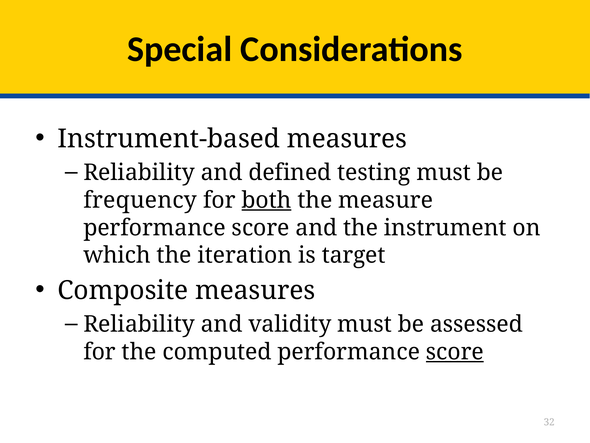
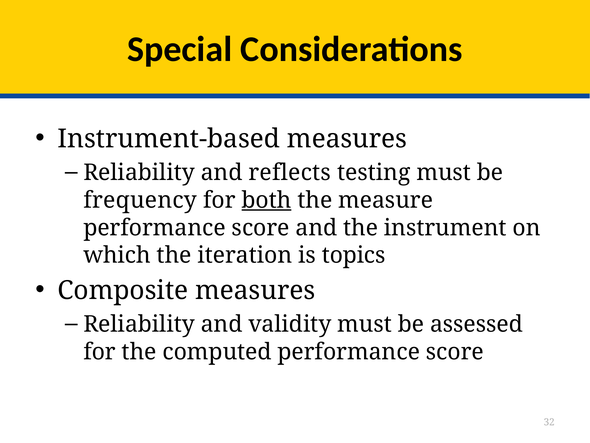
defined: defined -> reflects
target: target -> topics
score at (455, 351) underline: present -> none
